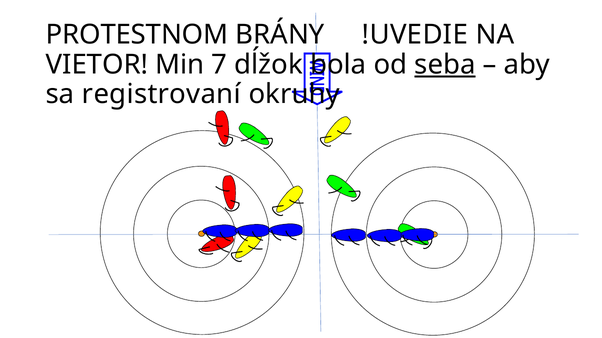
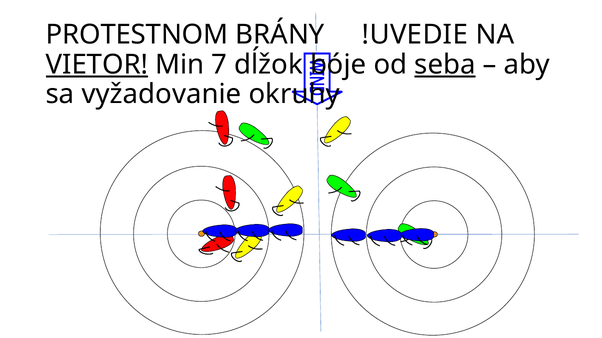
VIETOR underline: none -> present
bola: bola -> bóje
registrovaní: registrovaní -> vyžadovanie
